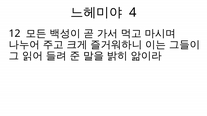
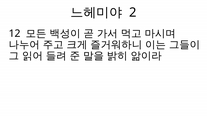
4: 4 -> 2
